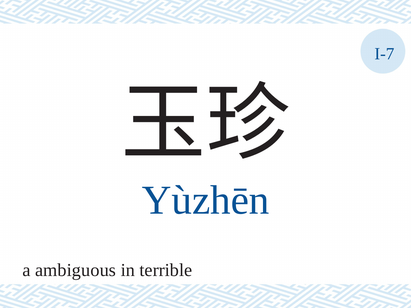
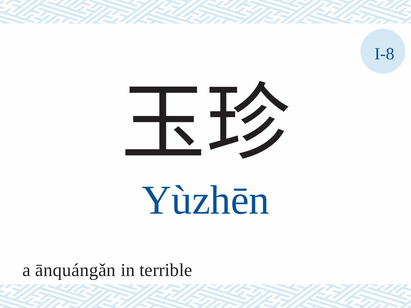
I-7: I-7 -> I-8
ambiguous: ambiguous -> ānquángǎn
